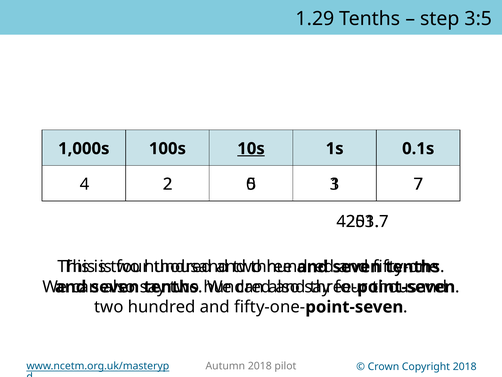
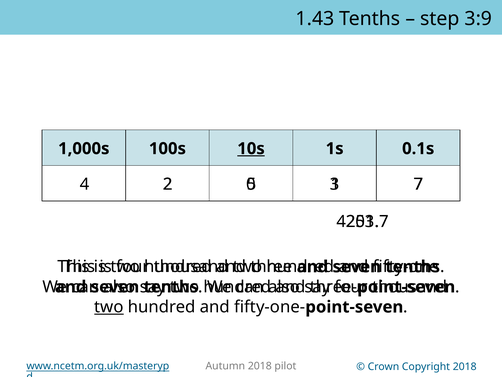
1.29: 1.29 -> 1.43
3:5: 3:5 -> 3:9
two at (109, 307) underline: none -> present
